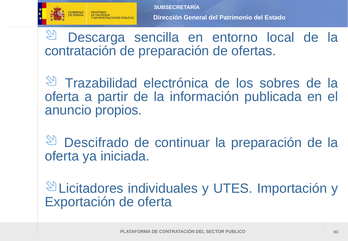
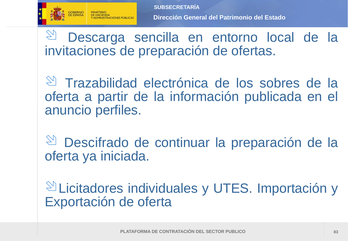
contratación at (81, 51): contratación -> invitaciones
propios: propios -> perfiles
